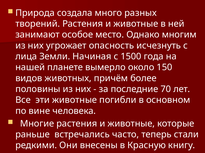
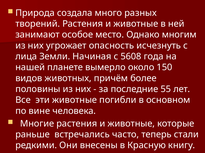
1500: 1500 -> 5608
70: 70 -> 55
